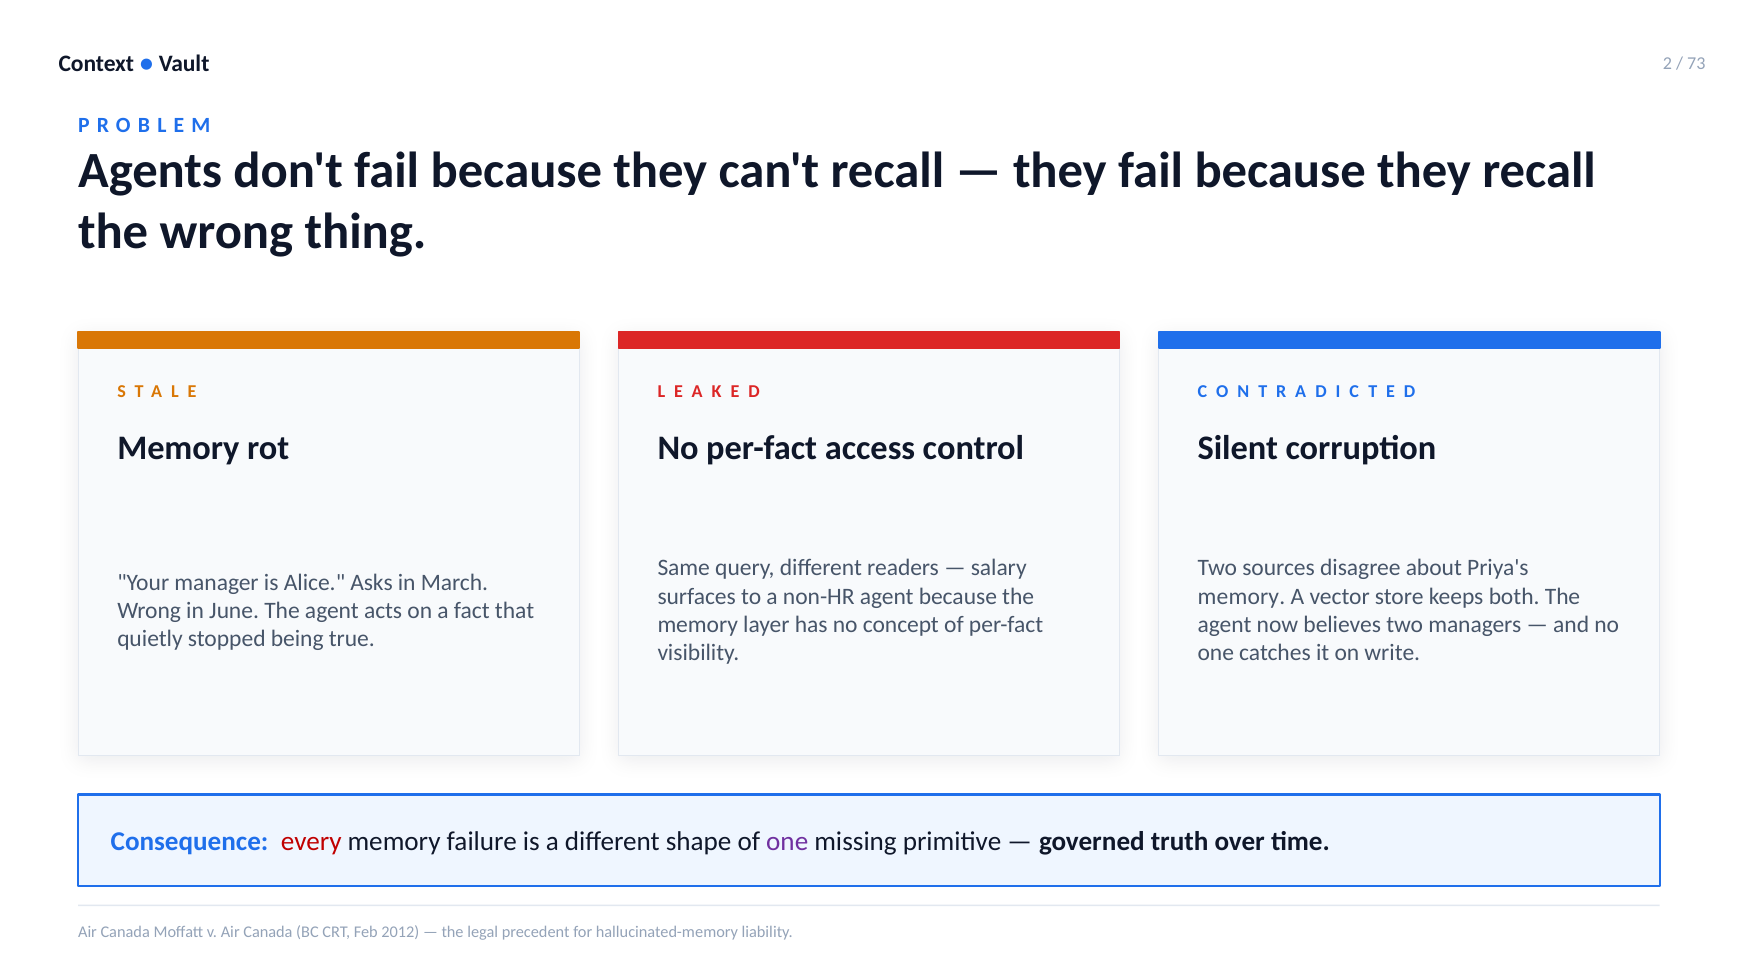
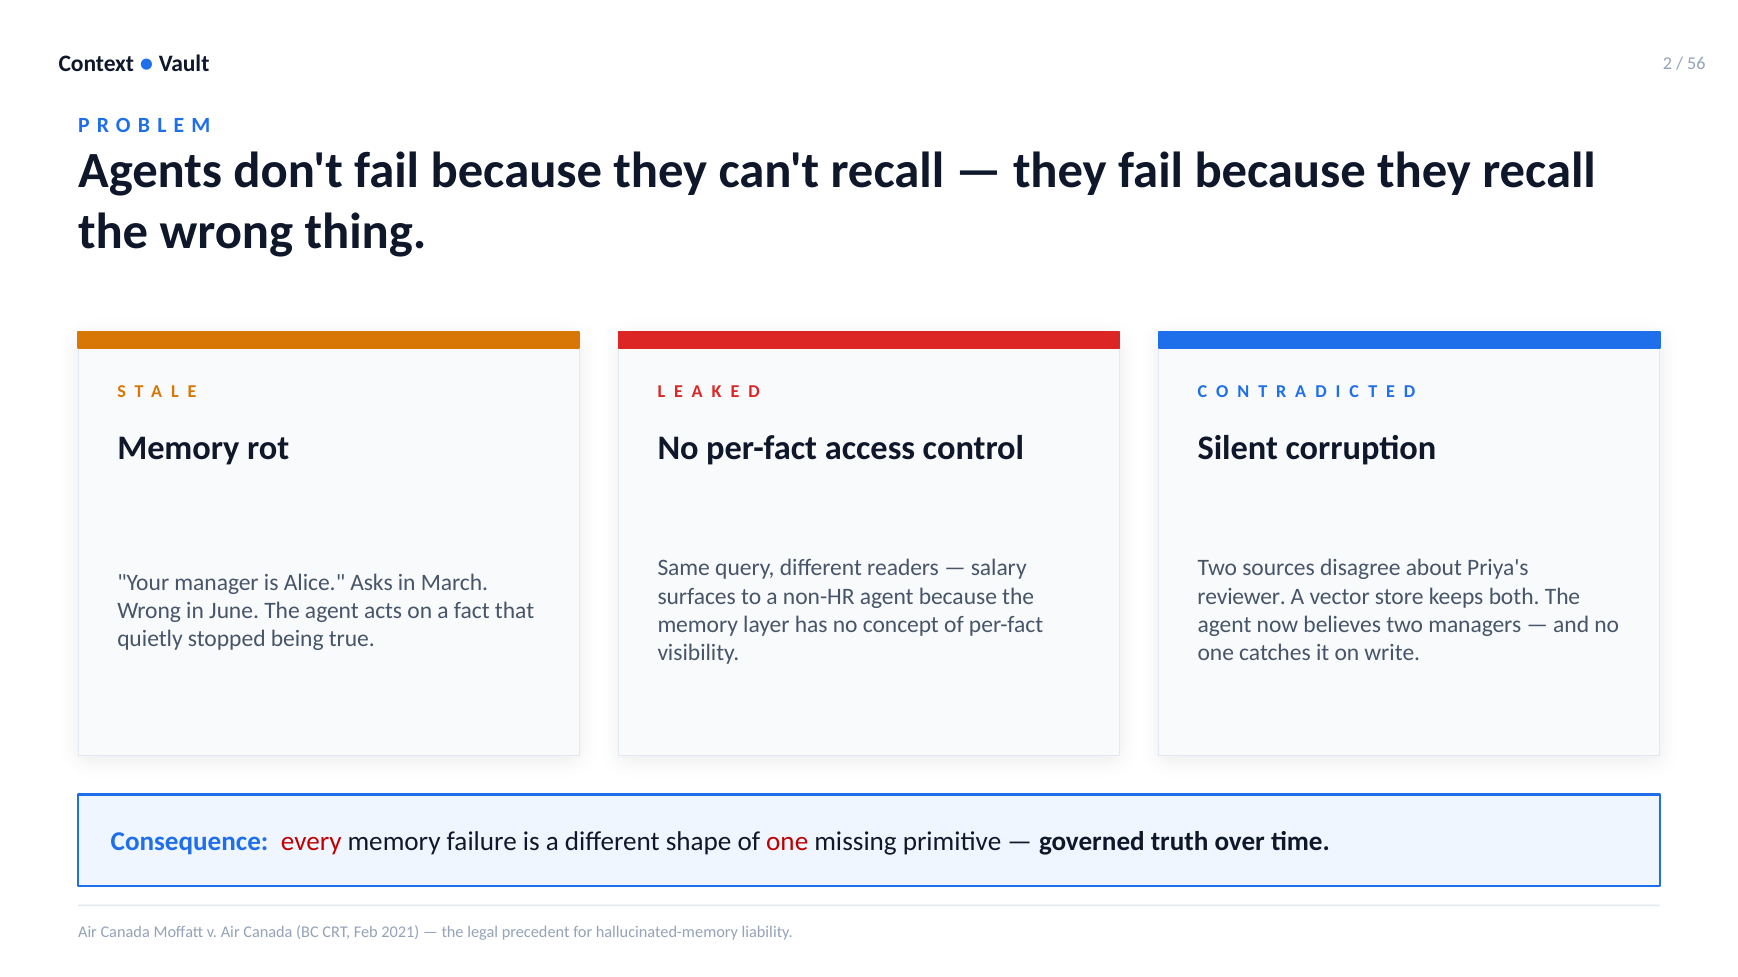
73: 73 -> 56
memory at (1241, 597): memory -> reviewer
one at (787, 843) colour: purple -> red
2012: 2012 -> 2021
